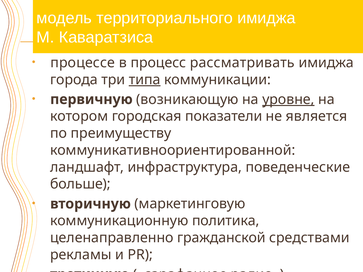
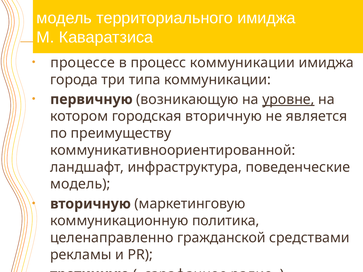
процесс рассматривать: рассматривать -> коммуникации
типа underline: present -> none
городская показатели: показатели -> вторичную
больше at (80, 184): больше -> модель
